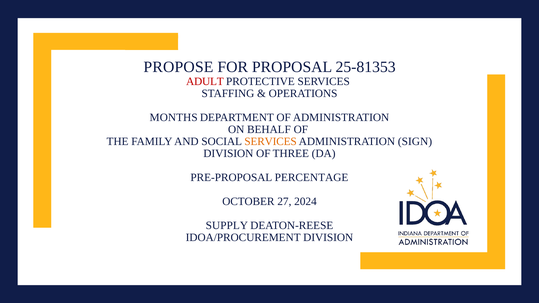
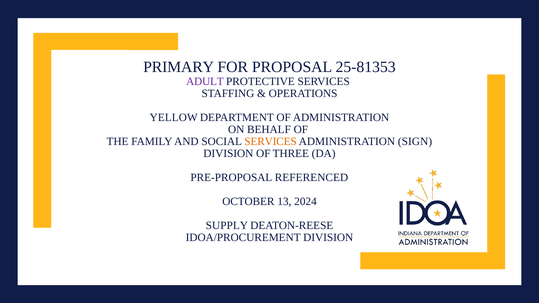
PROPOSE: PROPOSE -> PRIMARY
ADULT colour: red -> purple
MONTHS: MONTHS -> YELLOW
PERCENTAGE: PERCENTAGE -> REFERENCED
27: 27 -> 13
